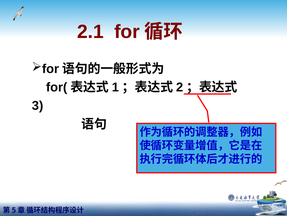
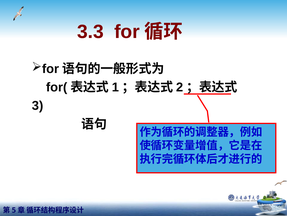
2.1: 2.1 -> 3.3
